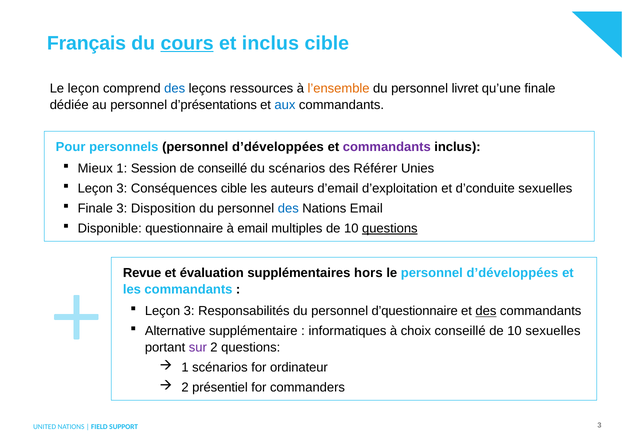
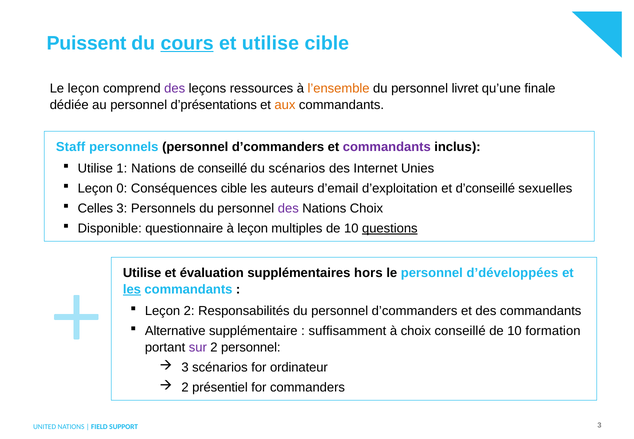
Français: Français -> Puissent
et inclus: inclus -> utilise
des at (175, 88) colour: blue -> purple
aux colour: blue -> orange
Pour: Pour -> Staff
personnels personnel d’développées: d’développées -> d’commanders
Mieux at (95, 169): Mieux -> Utilise
1 Session: Session -> Nations
Référer: Référer -> Internet
3 at (122, 189): 3 -> 0
d’conduite: d’conduite -> d’conseillé
Finale at (95, 208): Finale -> Celles
3 Disposition: Disposition -> Personnels
des at (288, 208) colour: blue -> purple
Nations Email: Email -> Choix
à email: email -> leçon
Revue at (142, 273): Revue -> Utilise
les at (132, 289) underline: none -> present
3 at (189, 311): 3 -> 2
du personnel d’questionnaire: d’questionnaire -> d’commanders
des at (486, 311) underline: present -> none
informatiques: informatiques -> suffisamment
10 sexuelles: sexuelles -> formation
2 questions: questions -> personnel
1 at (185, 368): 1 -> 3
